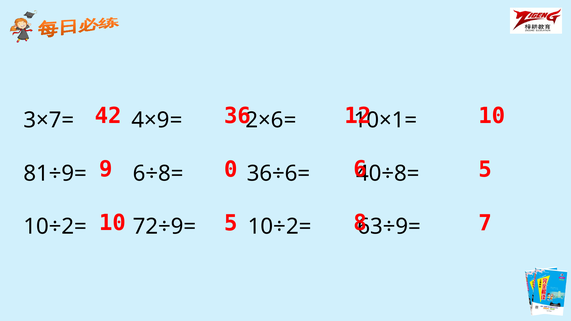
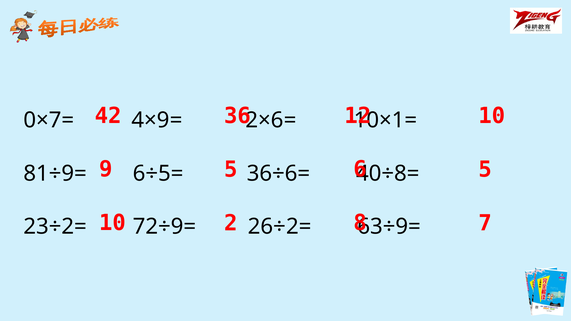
3×7=: 3×7= -> 0×7=
9 0: 0 -> 5
6÷8=: 6÷8= -> 6÷5=
10 5: 5 -> 2
10÷2= at (55, 227): 10÷2= -> 23÷2=
72÷9= 10÷2=: 10÷2= -> 26÷2=
